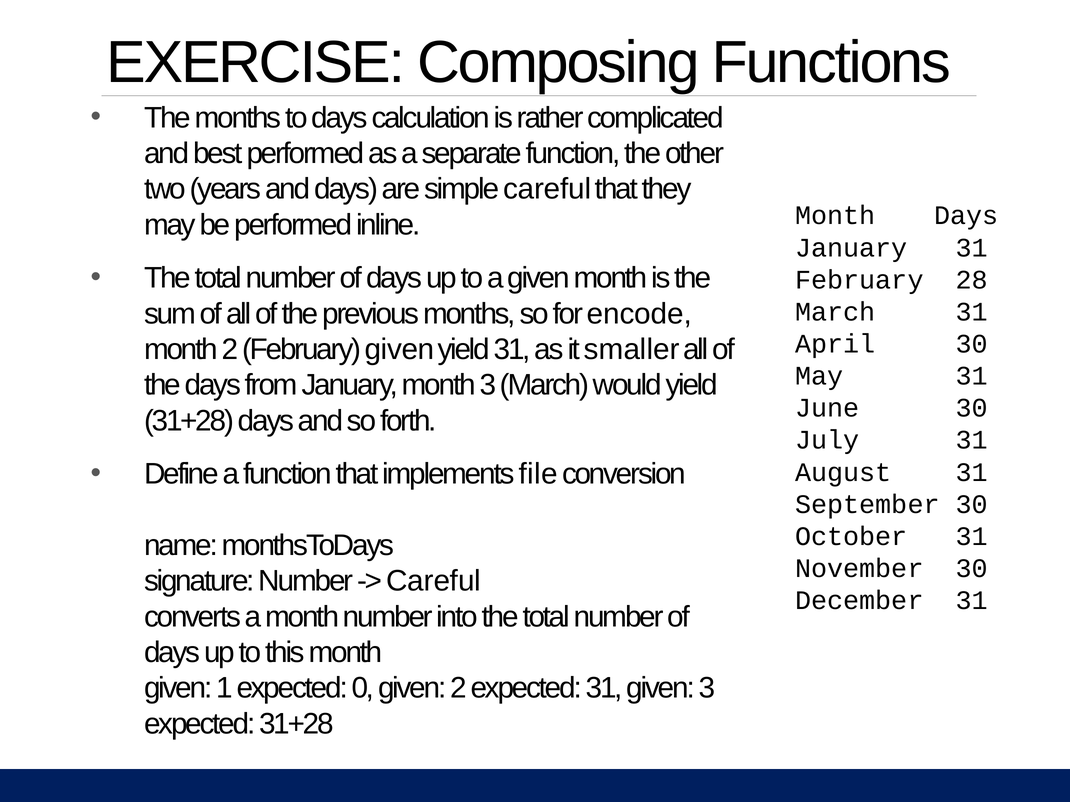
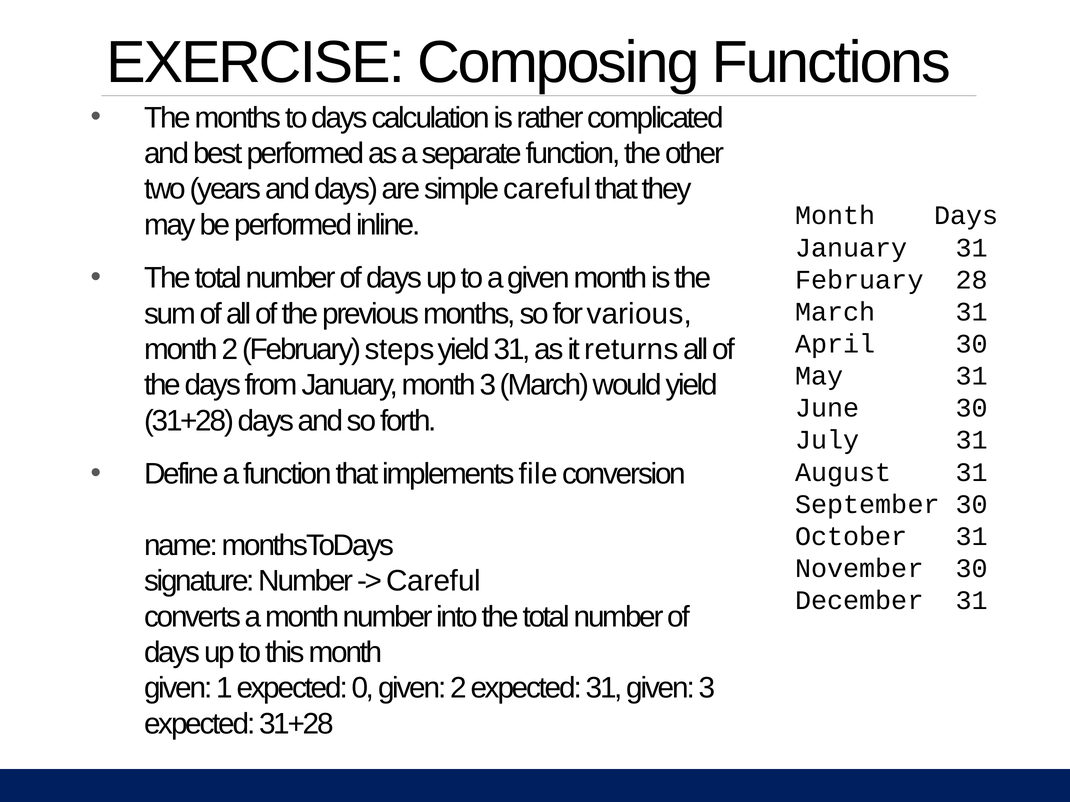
encode: encode -> various
February given: given -> steps
smaller: smaller -> returns
